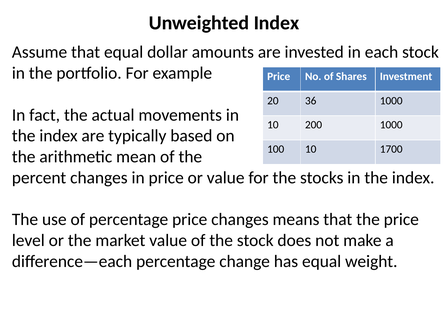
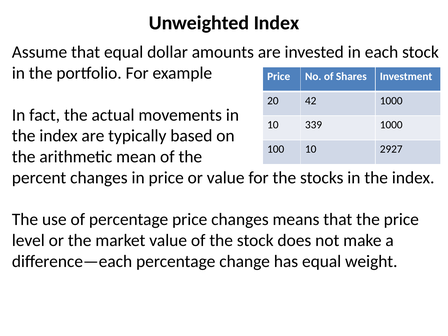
36: 36 -> 42
200: 200 -> 339
1700: 1700 -> 2927
